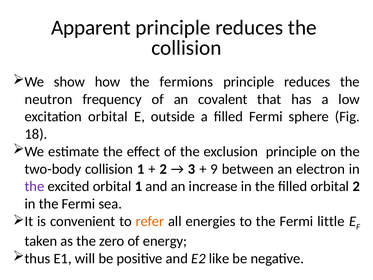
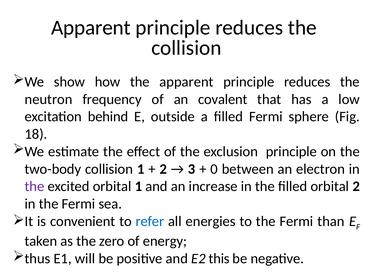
the fermions: fermions -> apparent
excitation orbital: orbital -> behind
9: 9 -> 0
refer colour: orange -> blue
little: little -> than
like: like -> this
